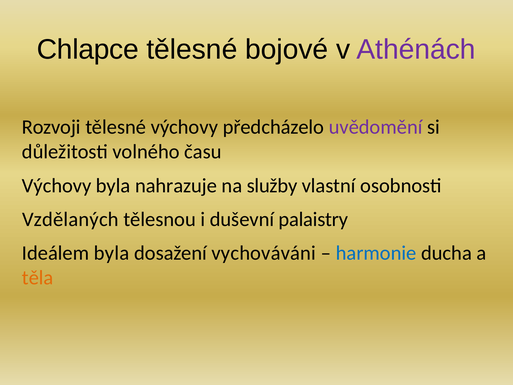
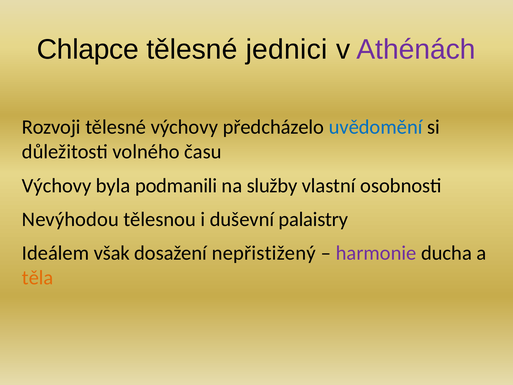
bojové: bojové -> jednici
uvědomění colour: purple -> blue
nahrazuje: nahrazuje -> podmanili
Vzdělaných: Vzdělaných -> Nevýhodou
Ideálem byla: byla -> však
vychováváni: vychováváni -> nepřistižený
harmonie colour: blue -> purple
